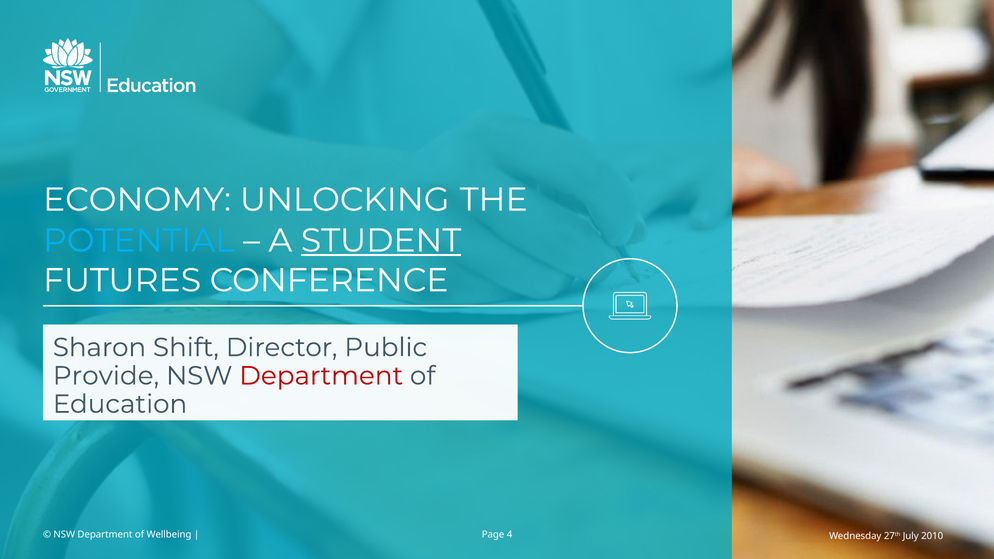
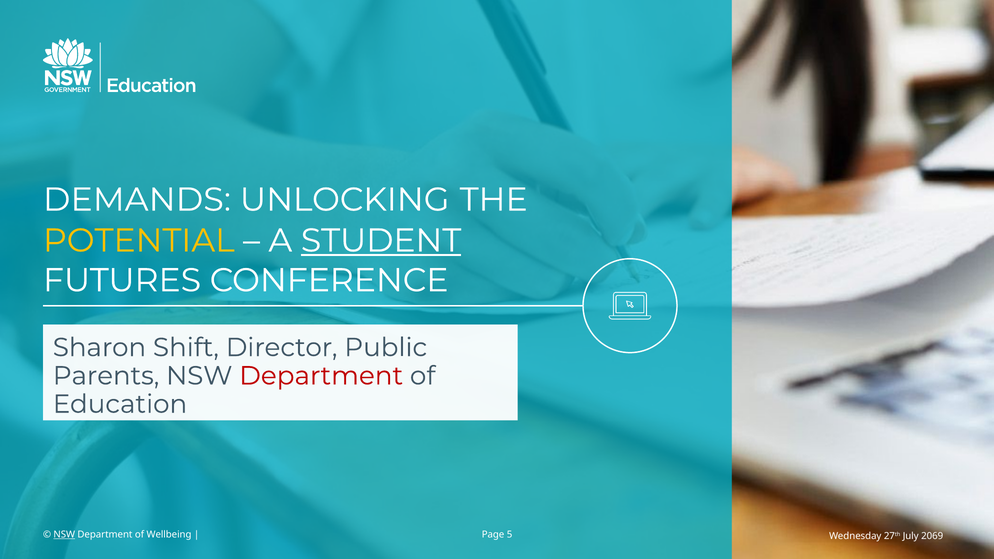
ECONOMY: ECONOMY -> DEMANDS
POTENTIAL colour: light blue -> yellow
Provide: Provide -> Parents
NSW at (64, 535) underline: none -> present
4: 4 -> 5
2010: 2010 -> 2069
